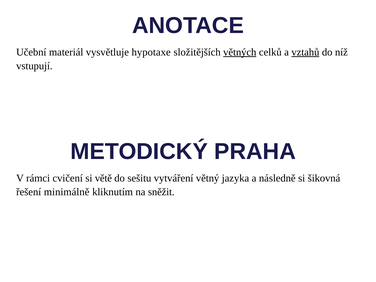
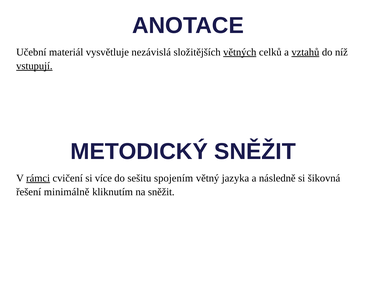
hypotaxe: hypotaxe -> nezávislá
vstupují underline: none -> present
METODICKÝ PRAHA: PRAHA -> SNĚŽIT
rámci underline: none -> present
větě: větě -> více
vytváření: vytváření -> spojením
